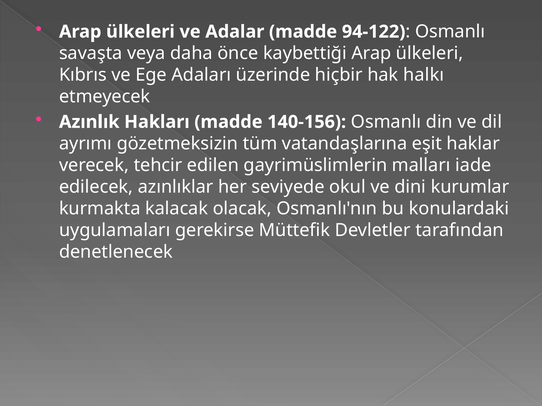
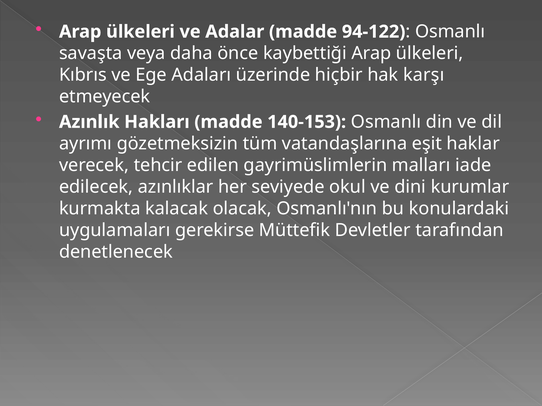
halkı: halkı -> karşı
140-156: 140-156 -> 140-153
